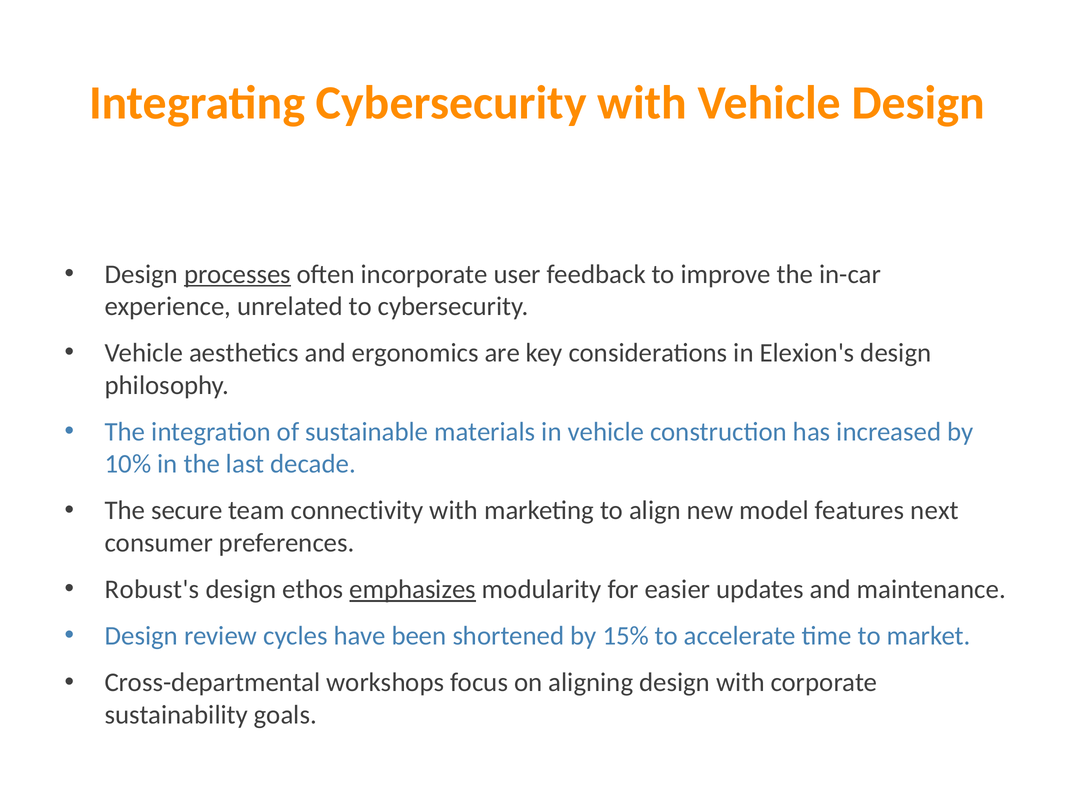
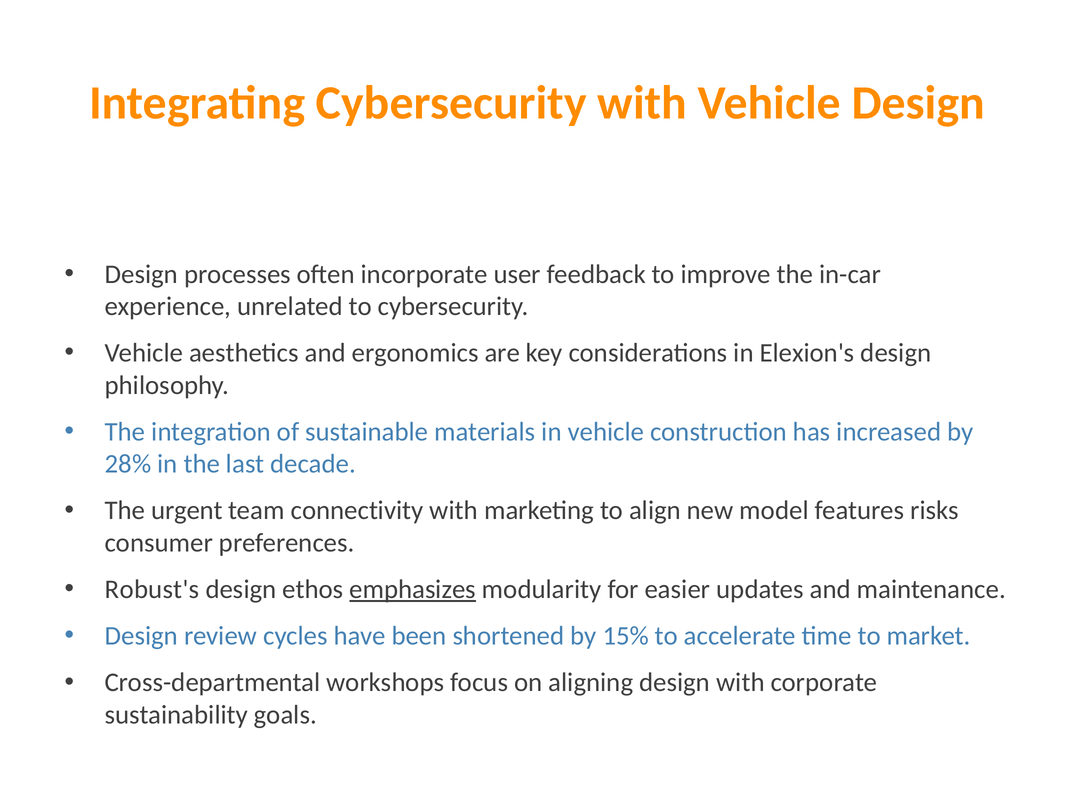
processes underline: present -> none
10%: 10% -> 28%
secure: secure -> urgent
next: next -> risks
